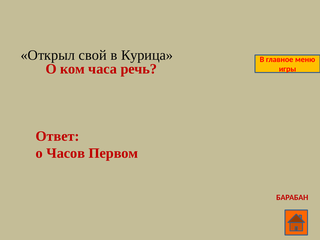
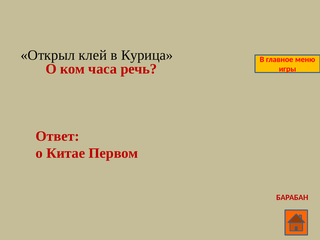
свой: свой -> клей
Часов: Часов -> Китае
